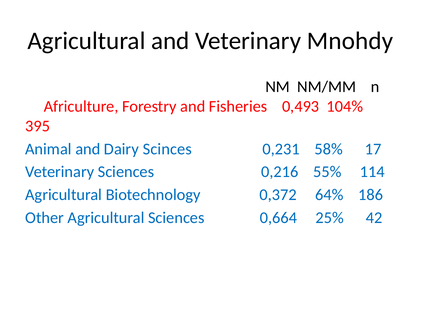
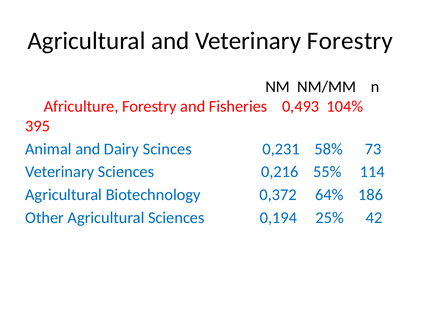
Veterinary Mnohdy: Mnohdy -> Forestry
17: 17 -> 73
0,664: 0,664 -> 0,194
